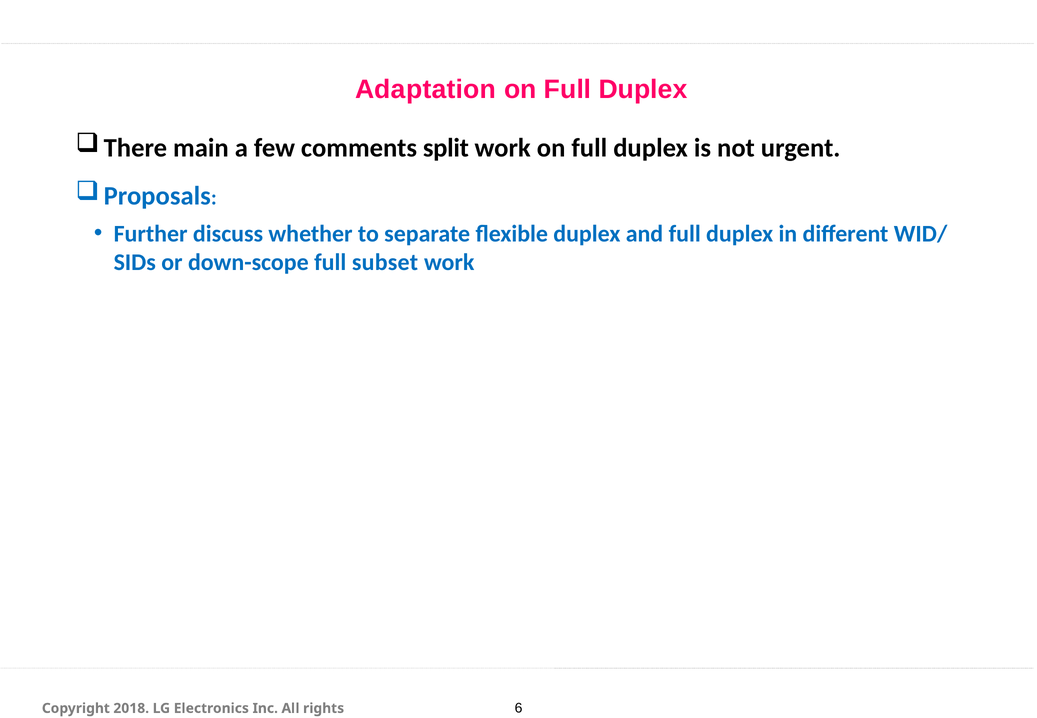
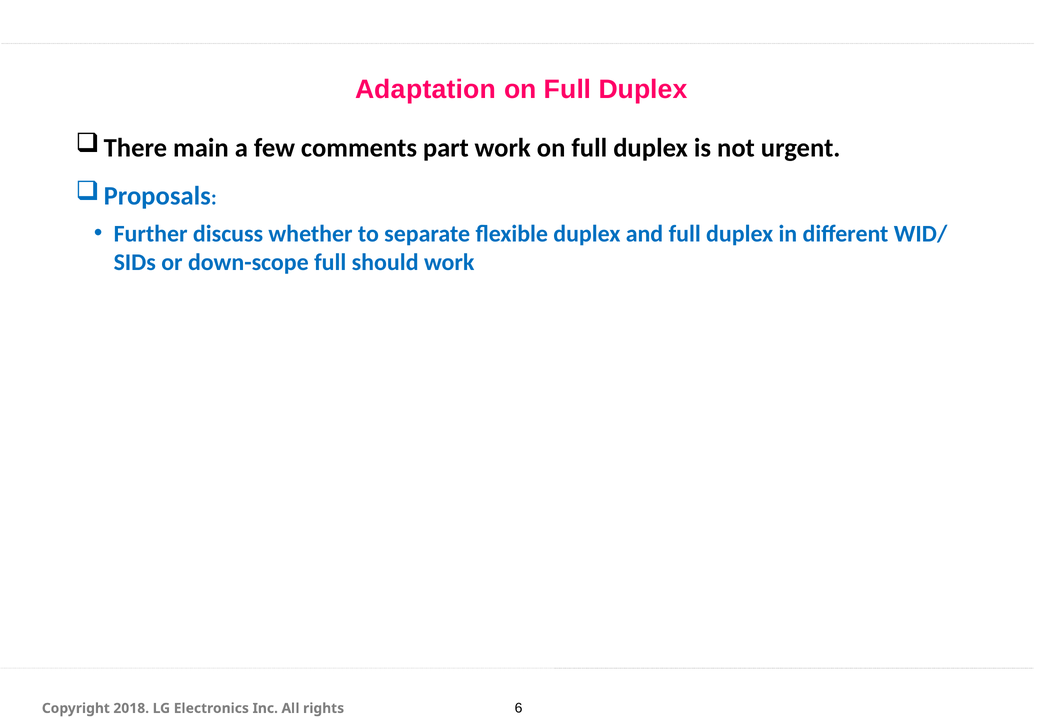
split: split -> part
subset: subset -> should
